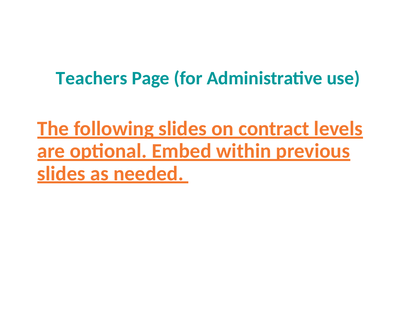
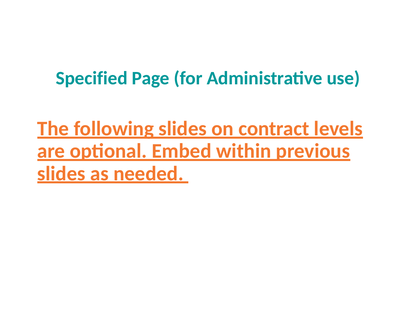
Teachers: Teachers -> Specified
